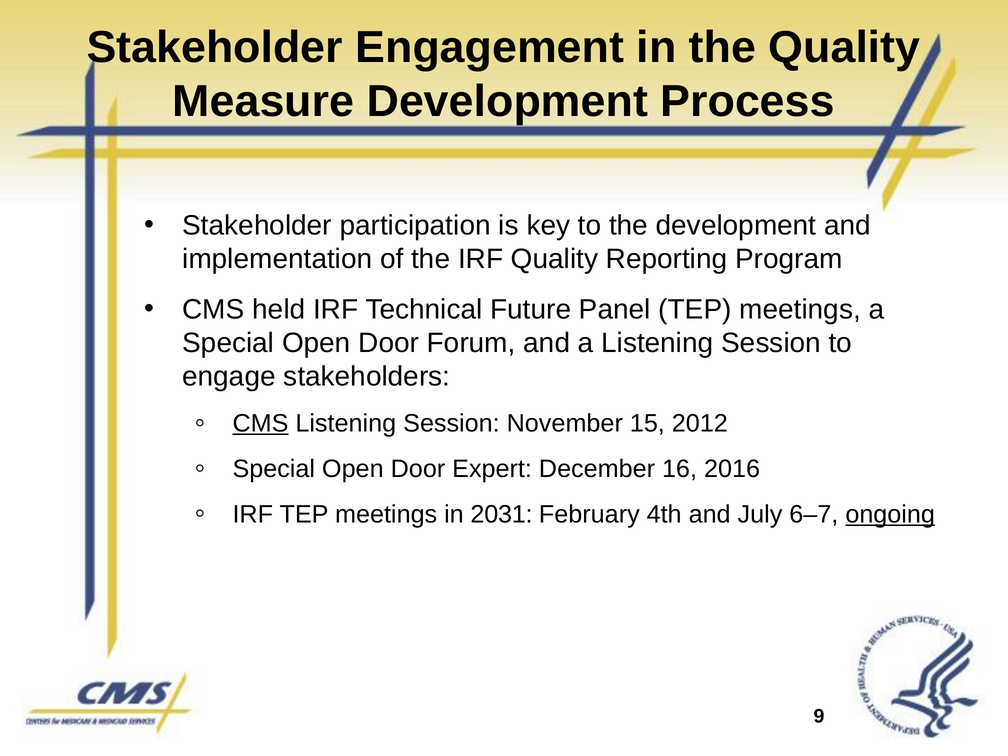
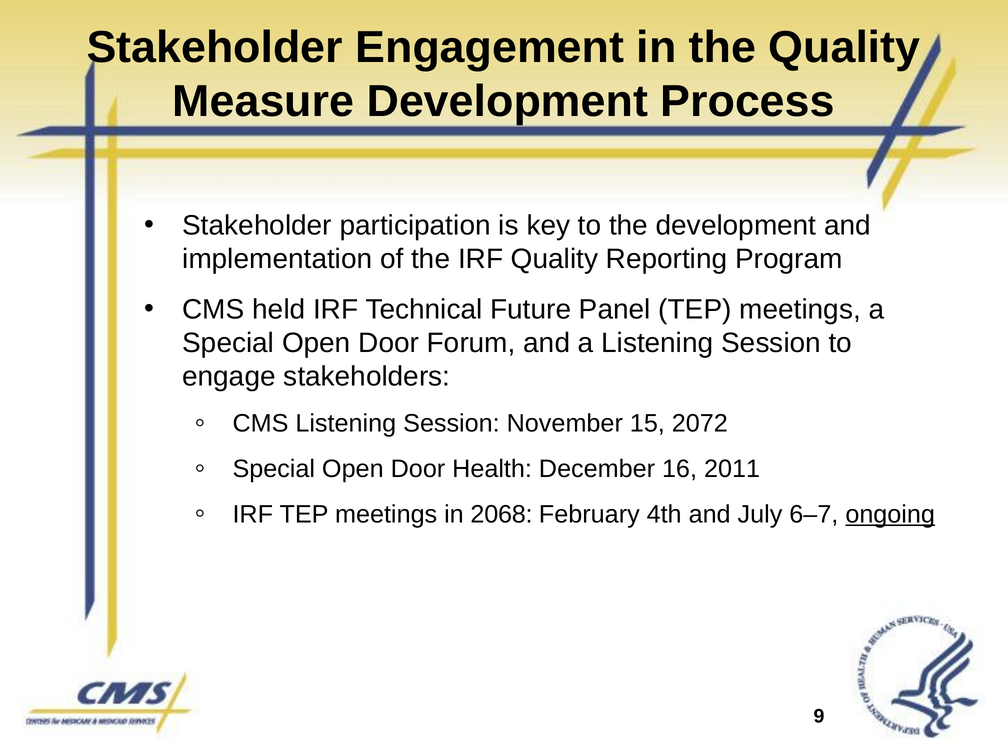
CMS at (260, 423) underline: present -> none
2012: 2012 -> 2072
Expert: Expert -> Health
2016: 2016 -> 2011
2031: 2031 -> 2068
